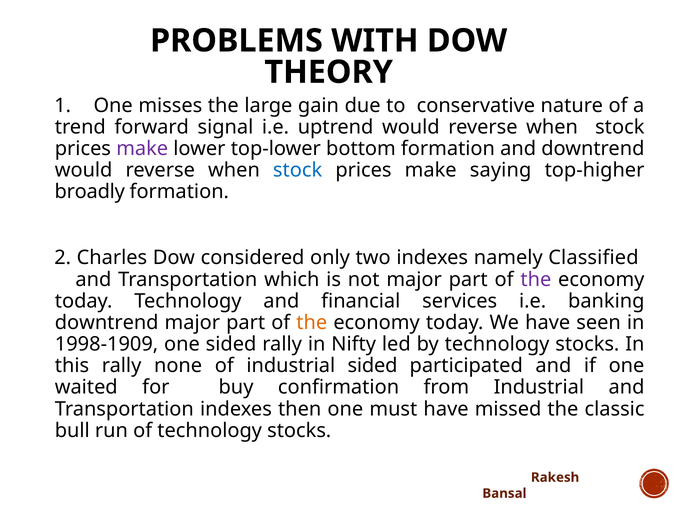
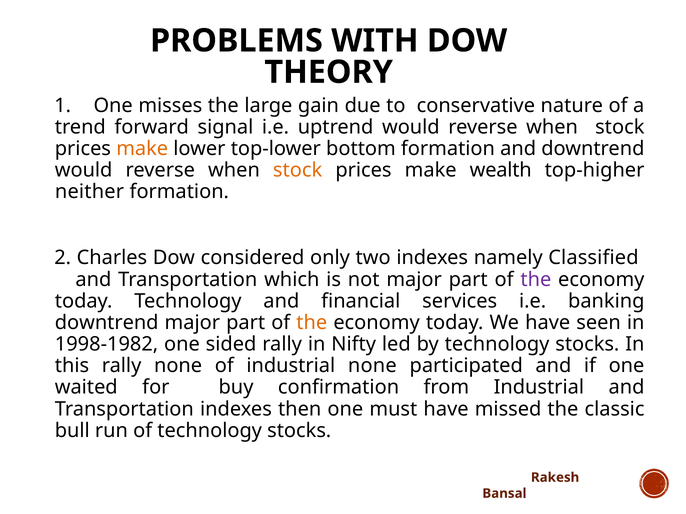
make at (142, 149) colour: purple -> orange
stock at (298, 170) colour: blue -> orange
saying: saying -> wealth
broadly: broadly -> neither
1998-1909: 1998-1909 -> 1998-1982
industrial sided: sided -> none
